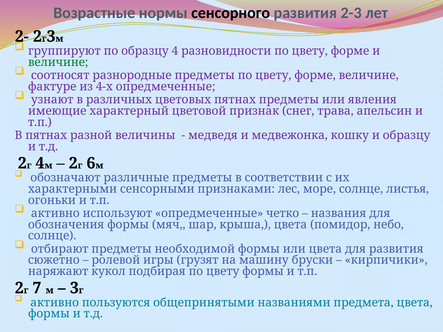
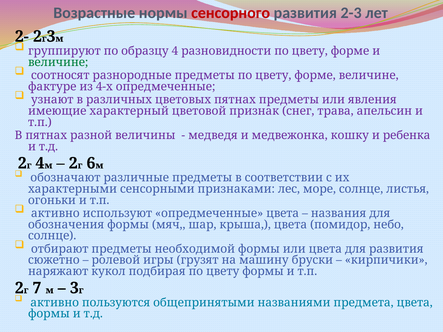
сенсорного colour: black -> red
и образцу: образцу -> ребенка
опредмеченные четко: четко -> цвета
